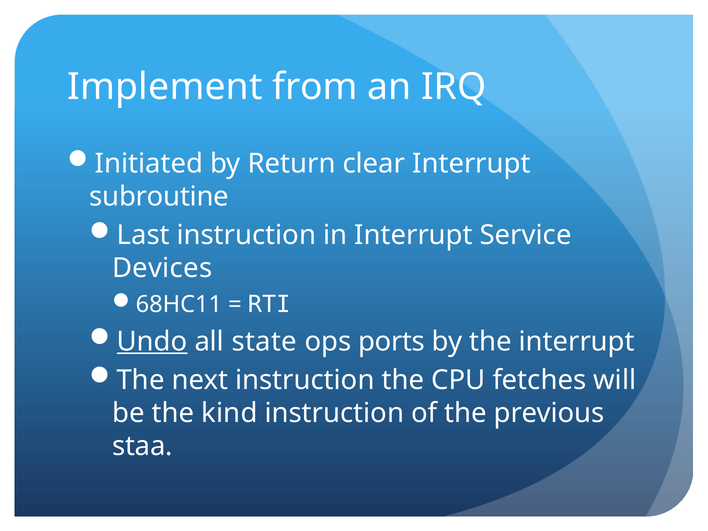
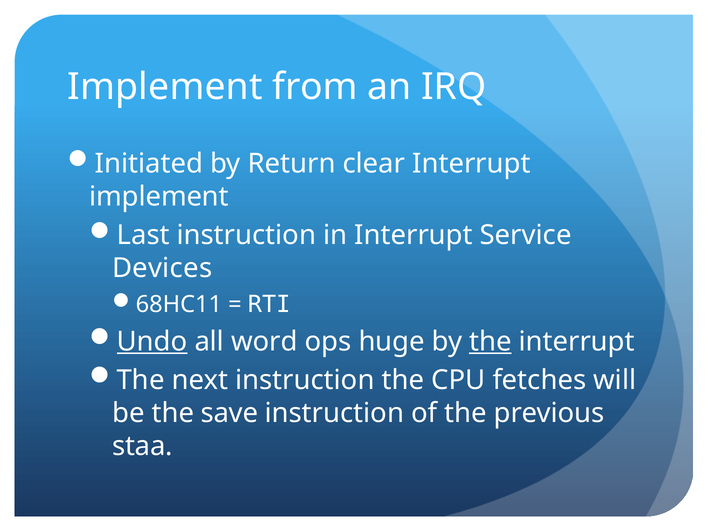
subroutine at (159, 197): subroutine -> implement
state: state -> word
ports: ports -> huge
the at (490, 341) underline: none -> present
kind: kind -> save
